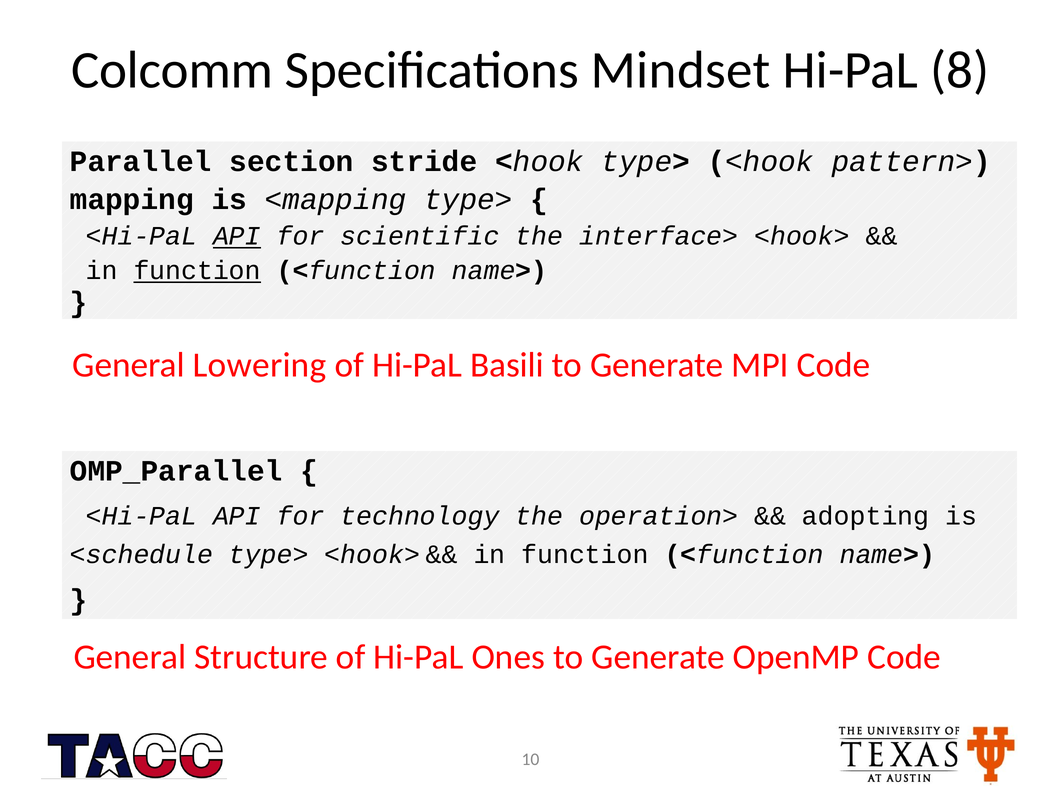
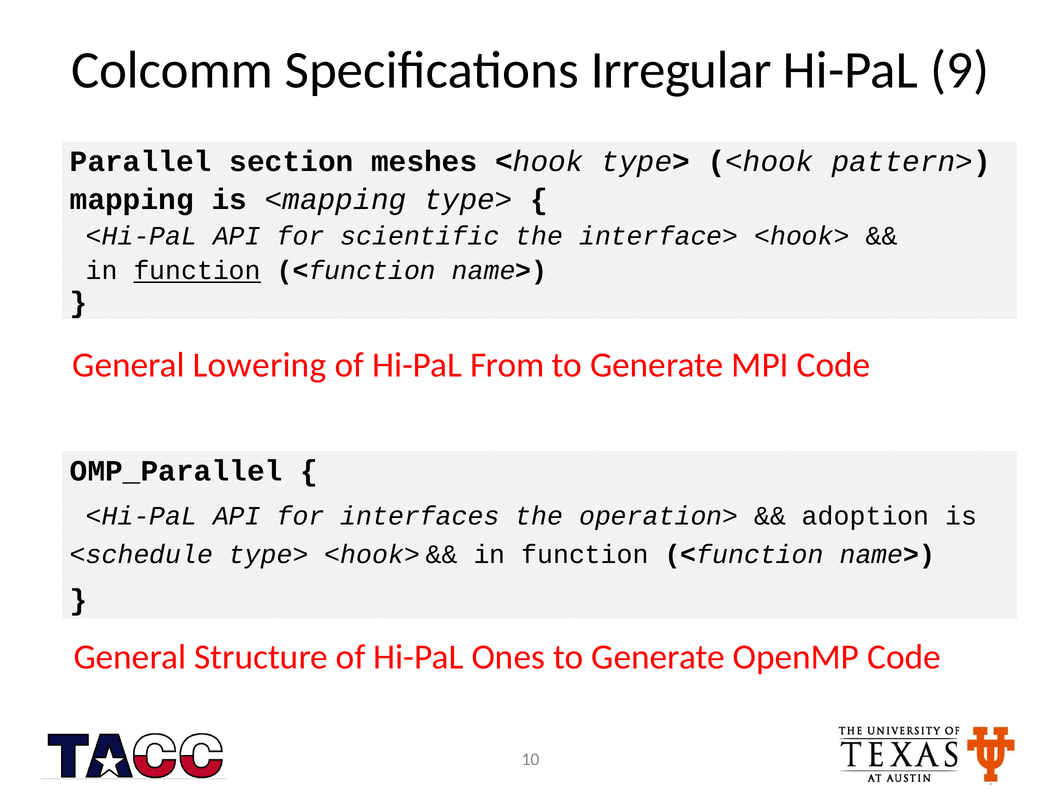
Mindset: Mindset -> Irregular
8: 8 -> 9
stride: stride -> meshes
API at (237, 236) underline: present -> none
Basili: Basili -> From
technology: technology -> interfaces
adopting: adopting -> adoption
